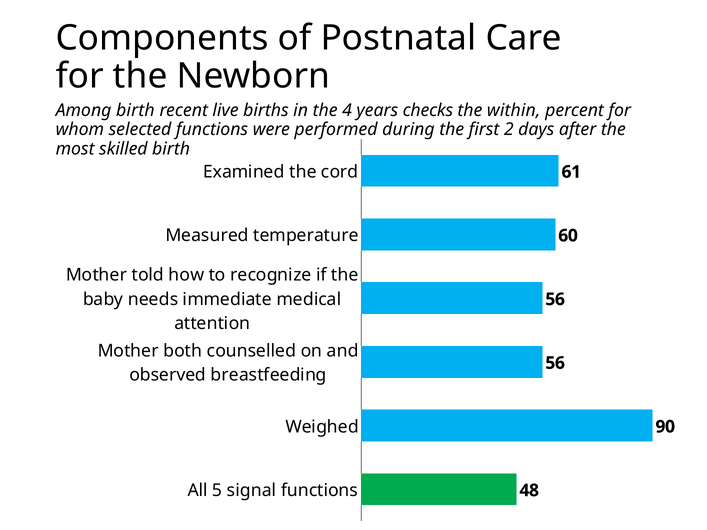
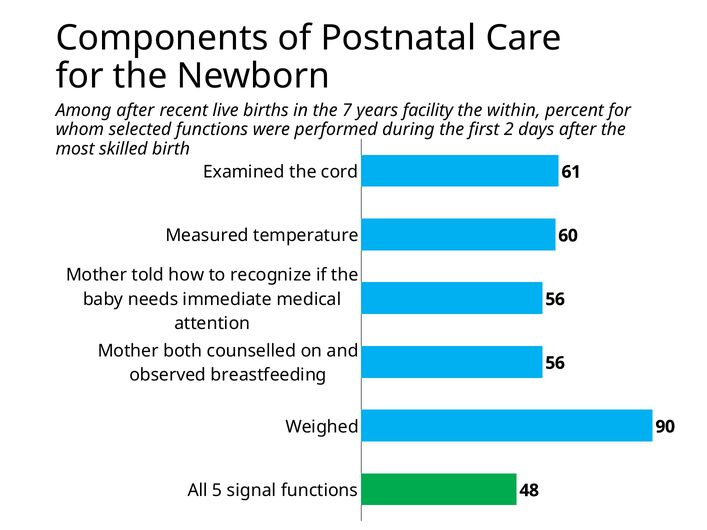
Among birth: birth -> after
4: 4 -> 7
checks: checks -> facility
